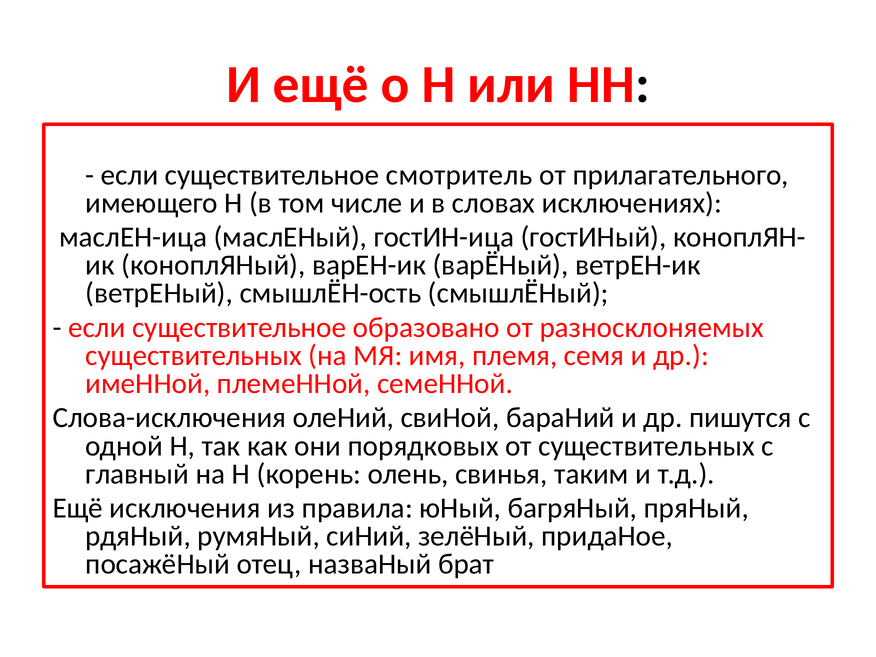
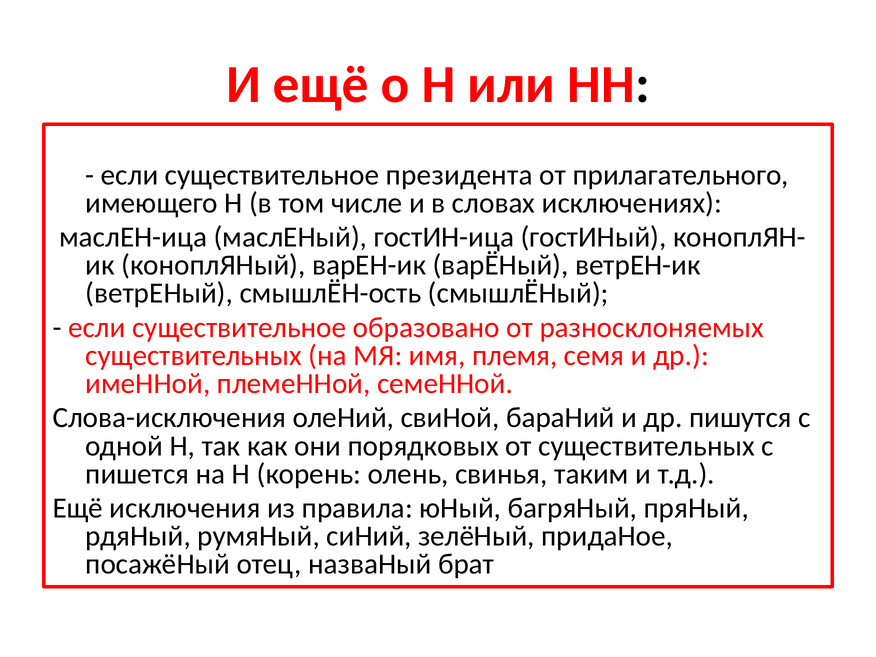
смотритель: смотритель -> президента
главный: главный -> пишется
